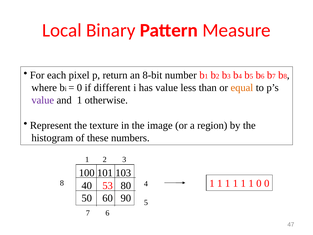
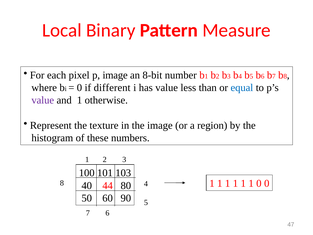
p return: return -> image
equal colour: orange -> blue
53: 53 -> 44
